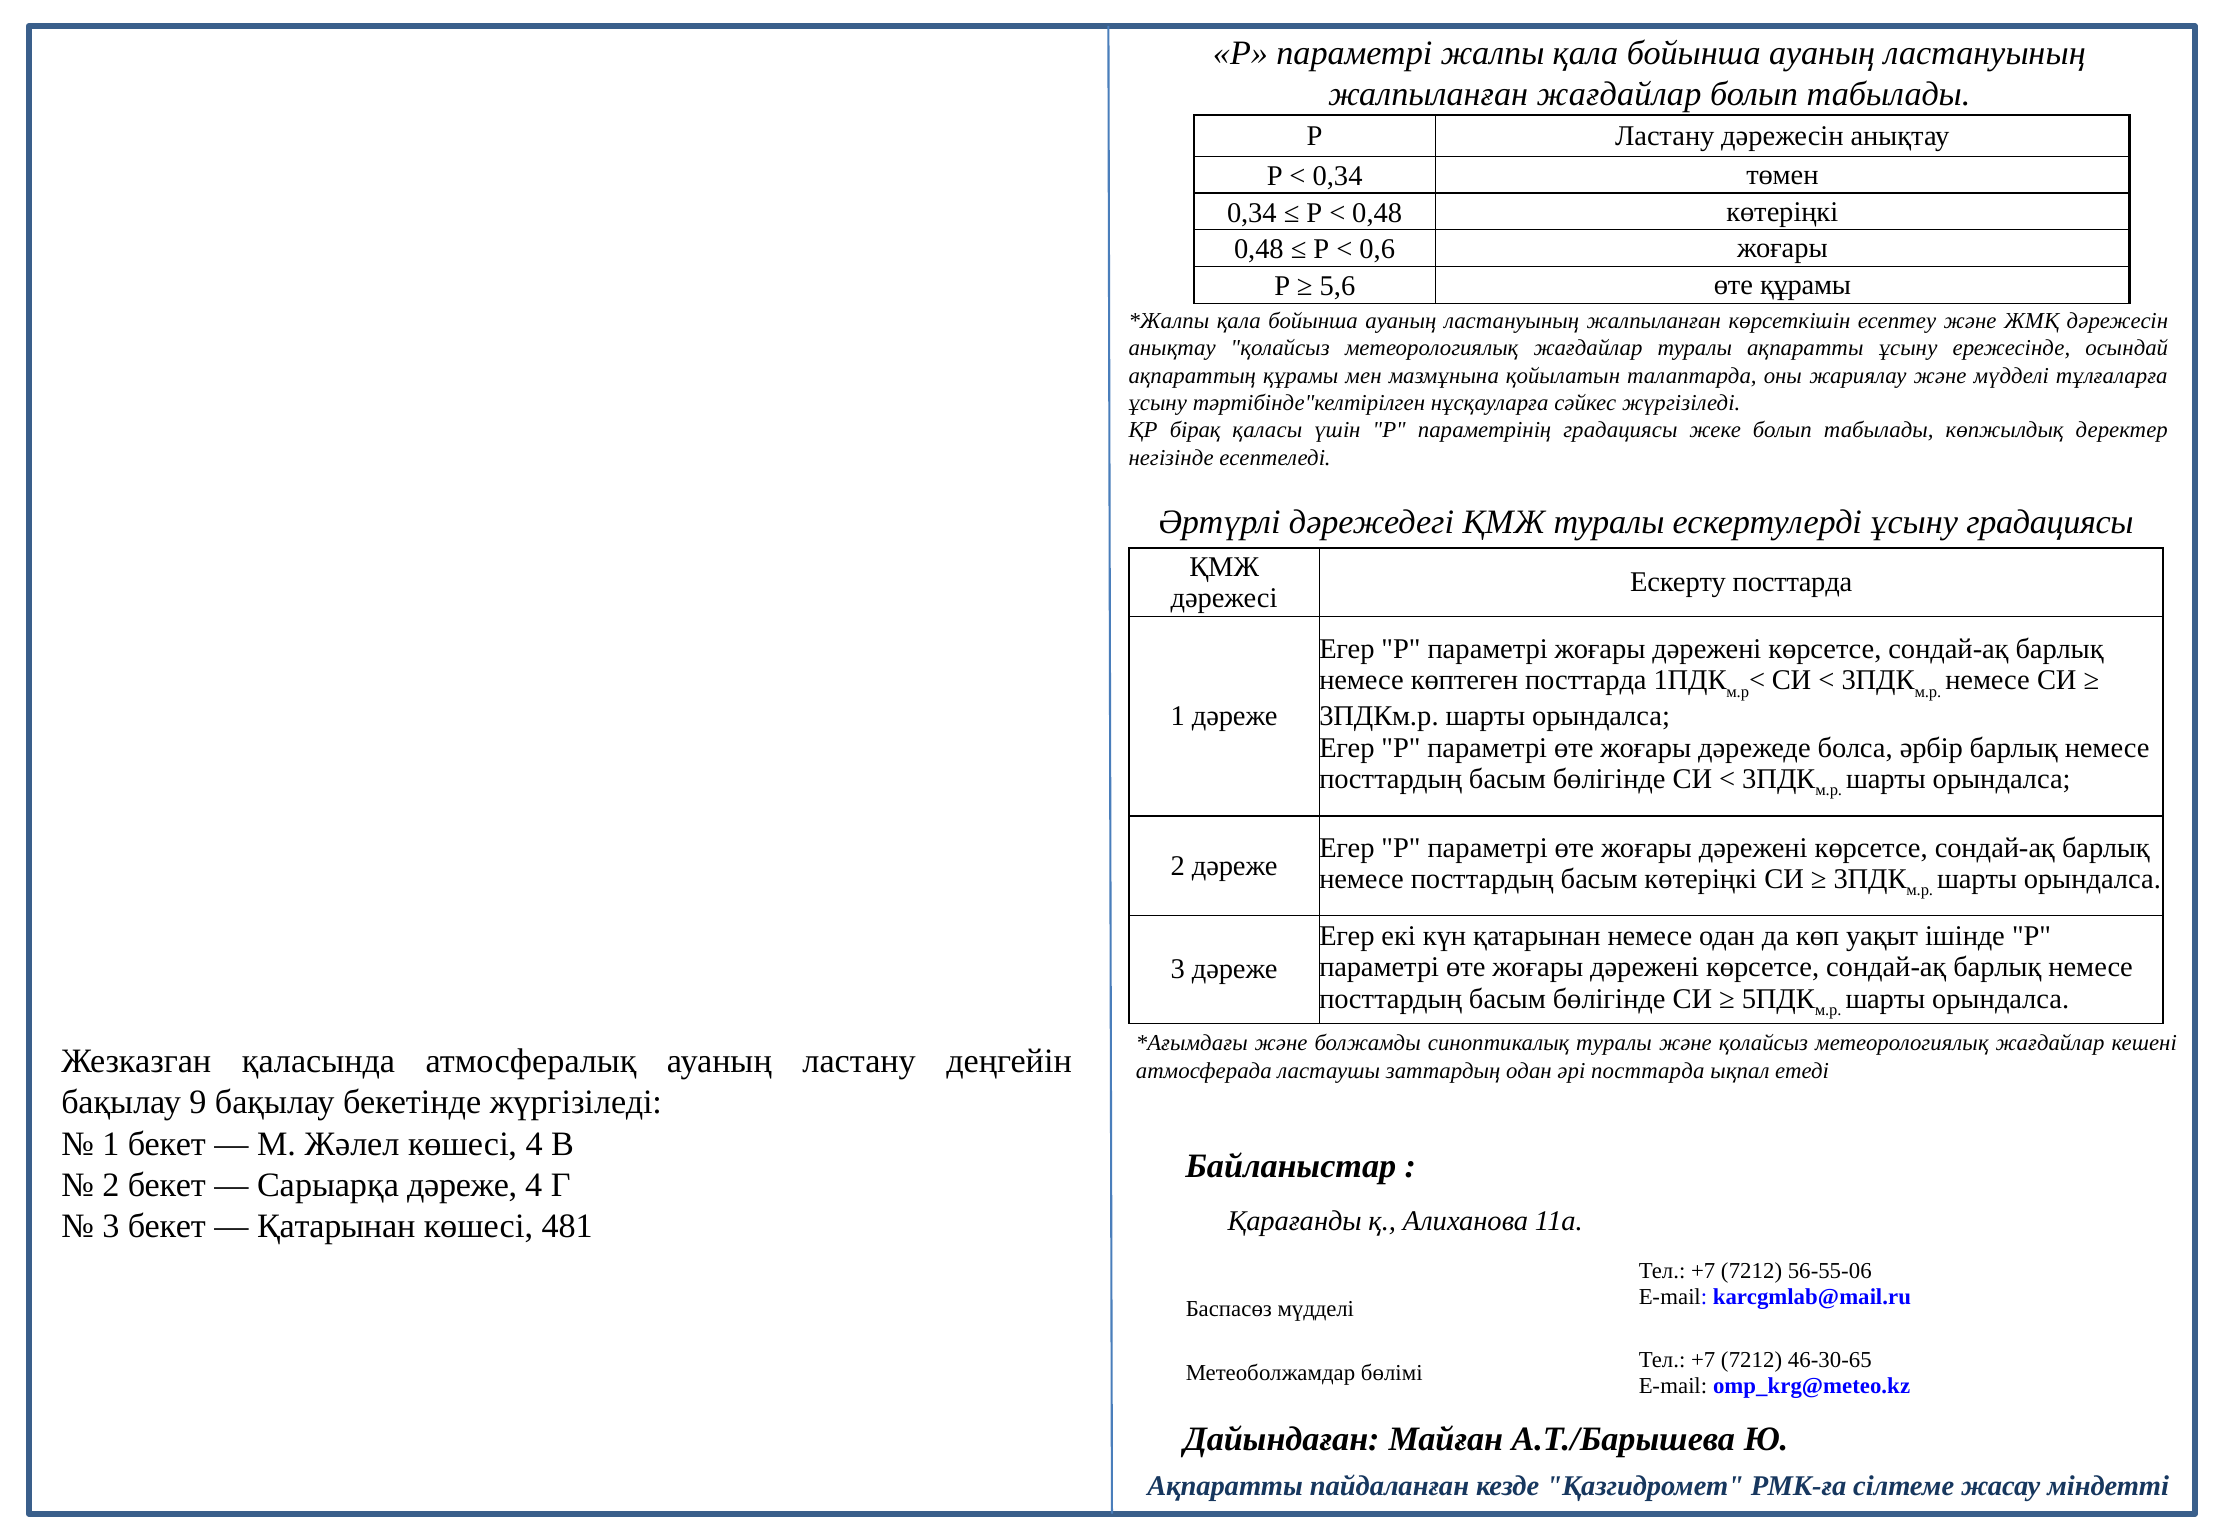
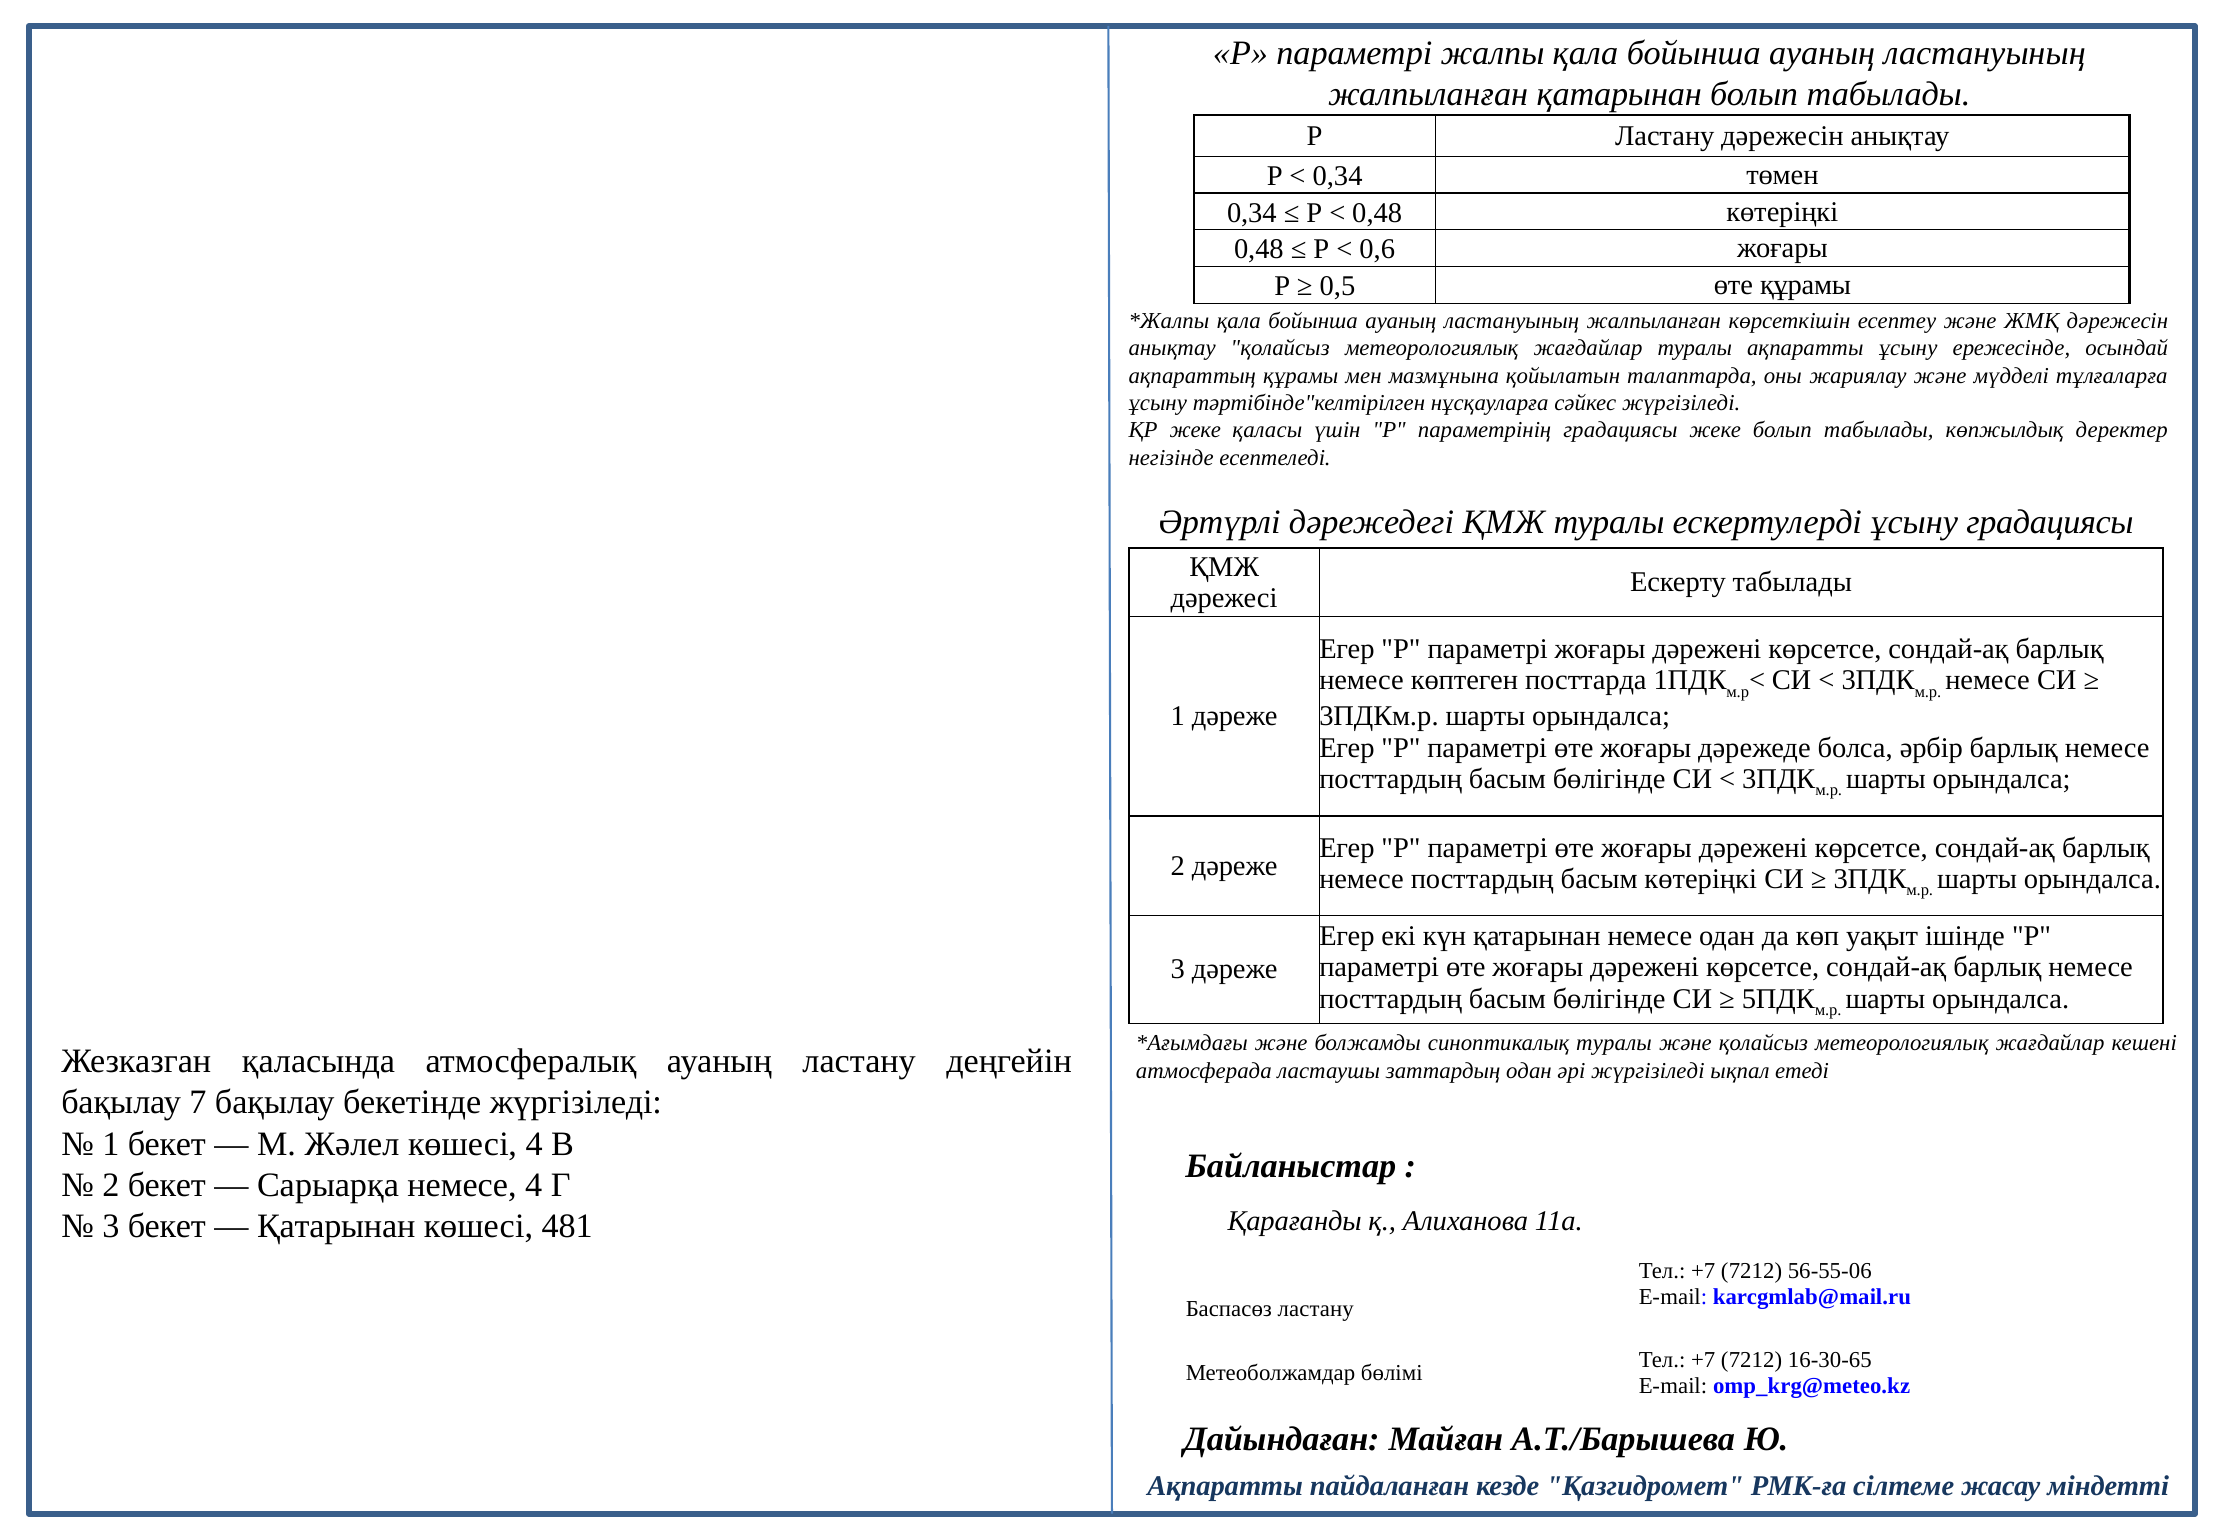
жалпыланған жағдайлар: жағдайлар -> қатарынан
5,6: 5,6 -> 0,5
ҚР бірақ: бірақ -> жеке
Ескерту посттарда: посттарда -> табылады
әрі посттарда: посттарда -> жүргізіледі
9: 9 -> 7
Сарыарқа дәреже: дәреже -> немесе
Баспасөз мүдделі: мүдделі -> ластану
46-30-65: 46-30-65 -> 16-30-65
